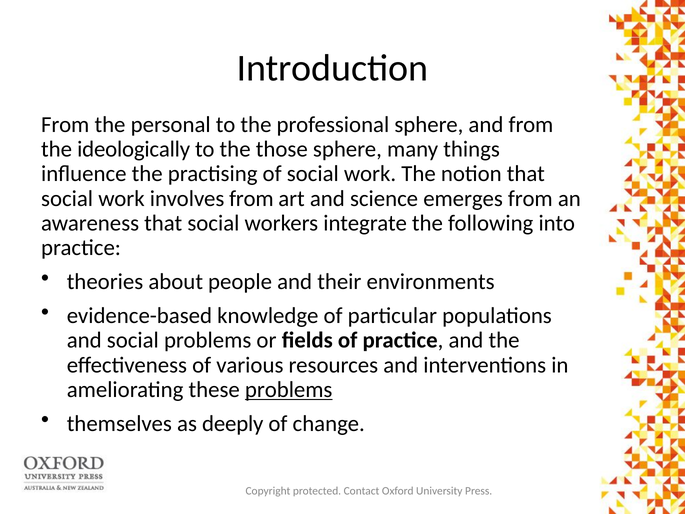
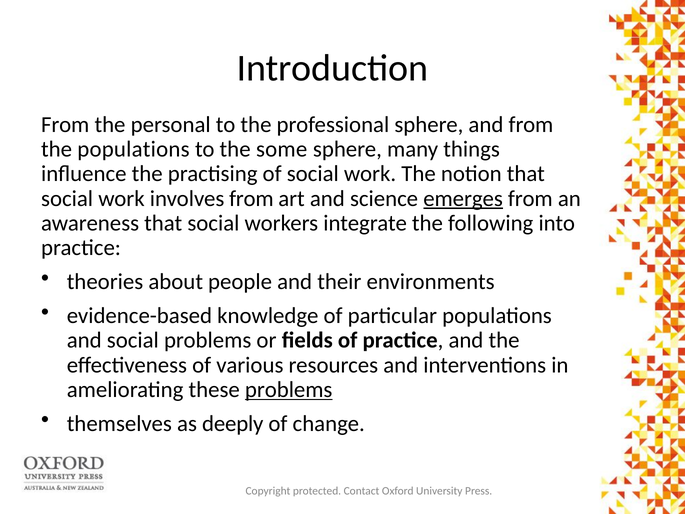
the ideologically: ideologically -> populations
those: those -> some
emerges underline: none -> present
